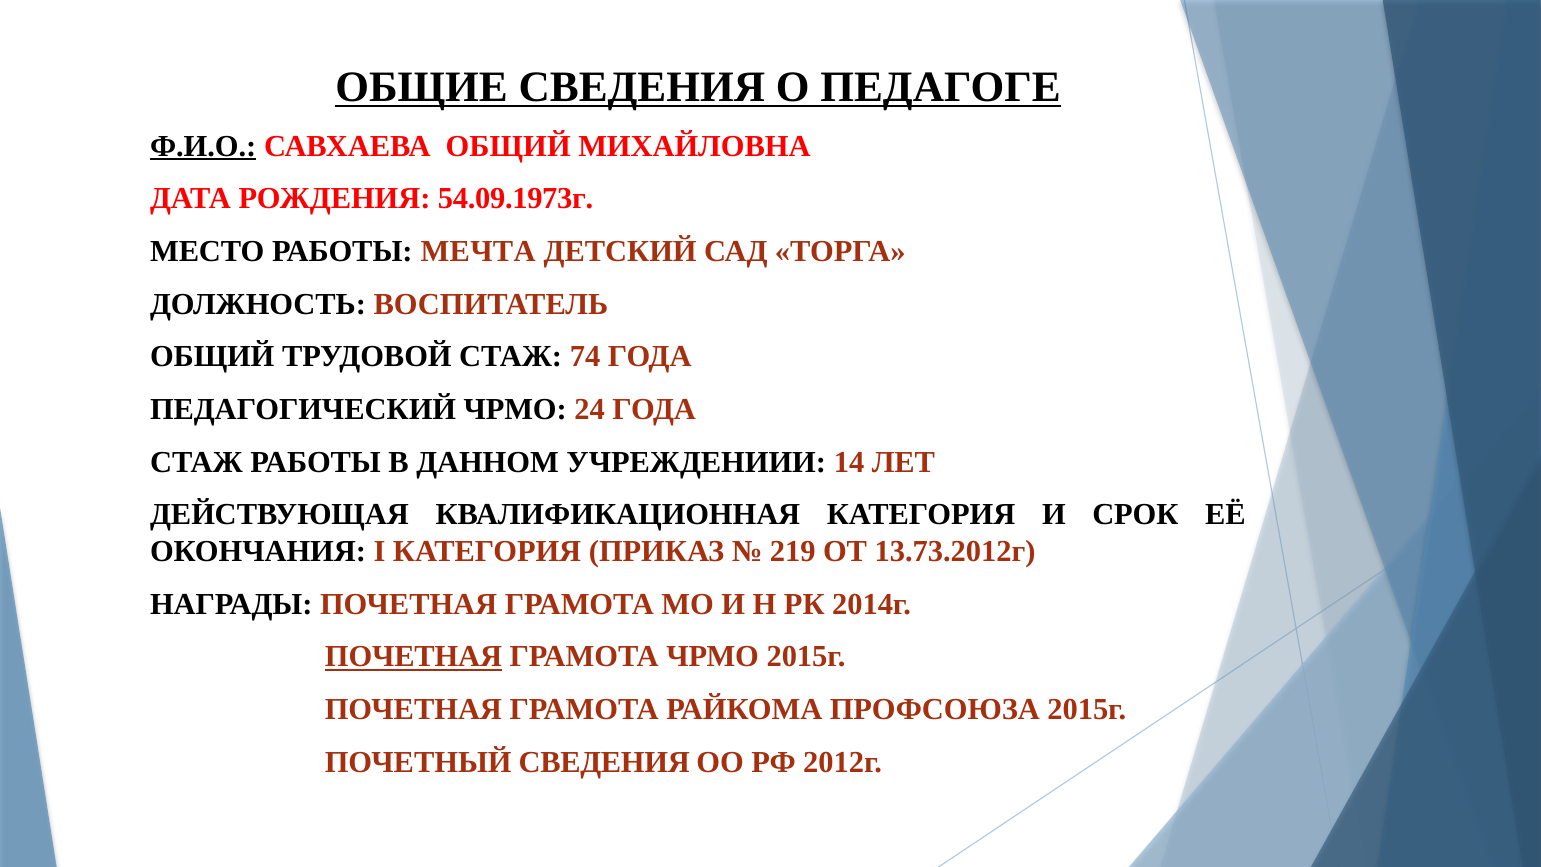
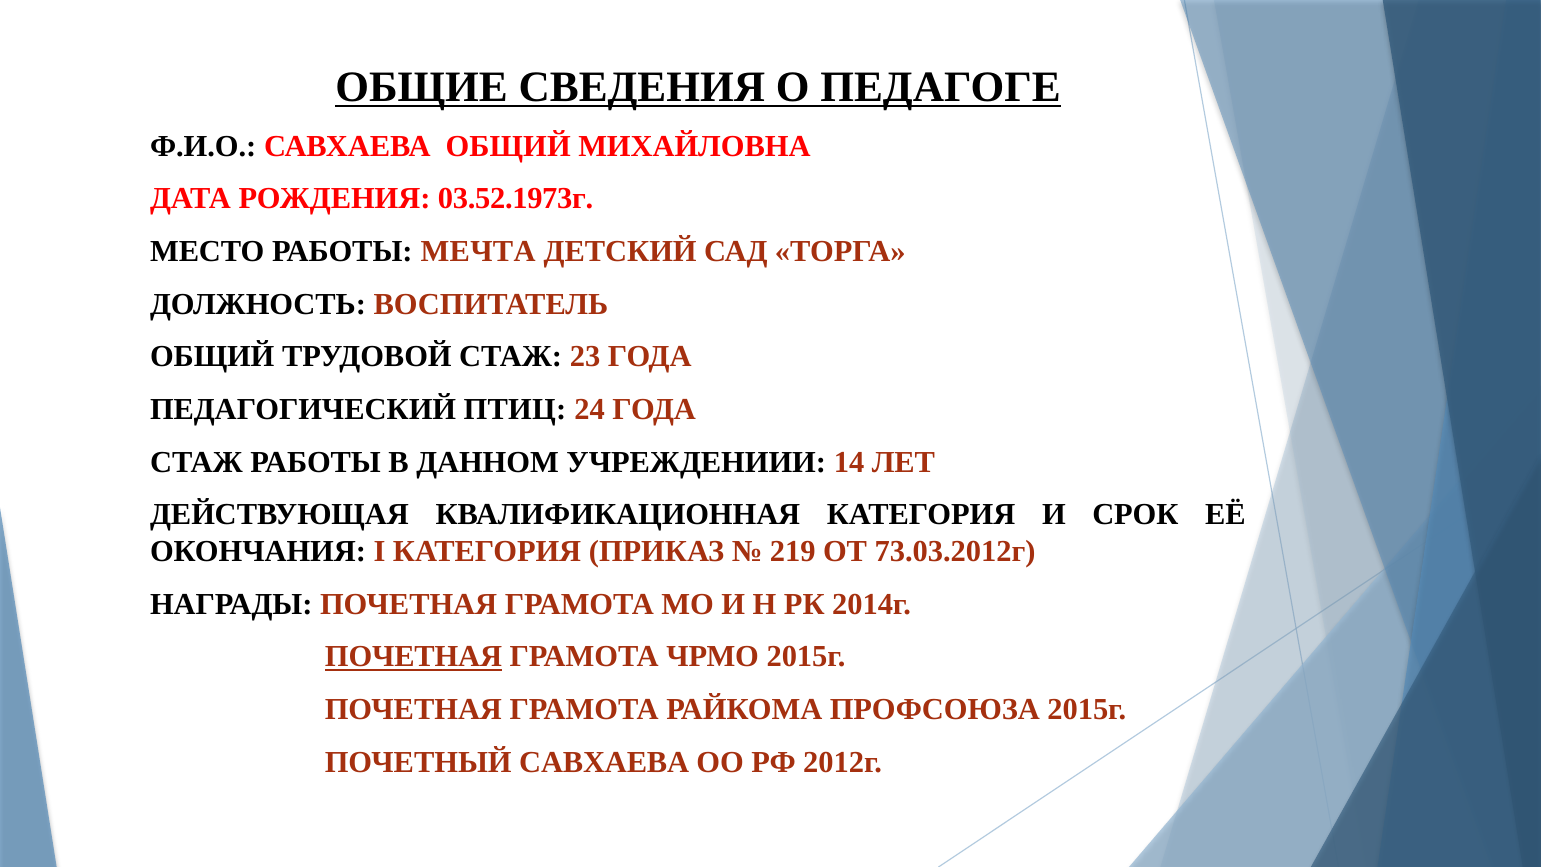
Ф.И.О underline: present -> none
54.09.1973г: 54.09.1973г -> 03.52.1973г
74: 74 -> 23
ПЕДАГОГИЧЕСКИЙ ЧРМО: ЧРМО -> ПТИЦ
13.73.2012г: 13.73.2012г -> 73.03.2012г
ПОЧЕТНЫЙ СВЕДЕНИЯ: СВЕДЕНИЯ -> САВХАЕВА
